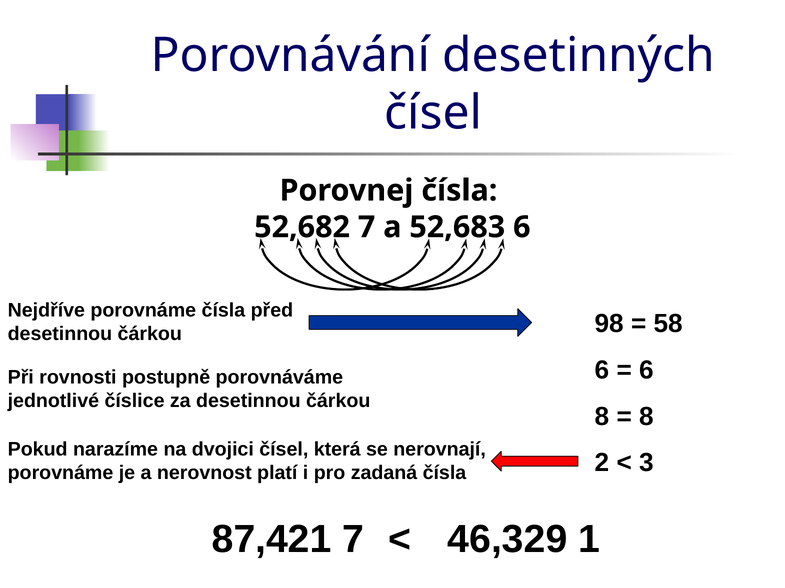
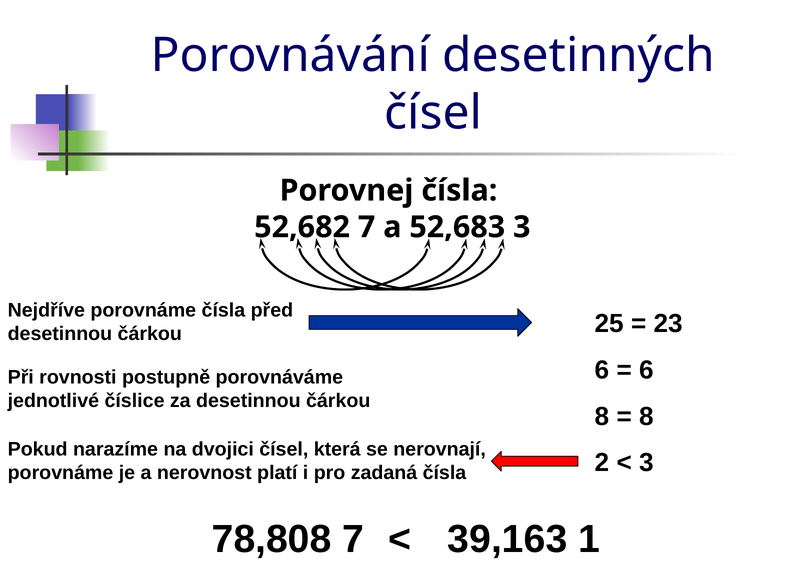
6 at (522, 227): 6 -> 3
98: 98 -> 25
58: 58 -> 23
87,421: 87,421 -> 78,808
46,329: 46,329 -> 39,163
